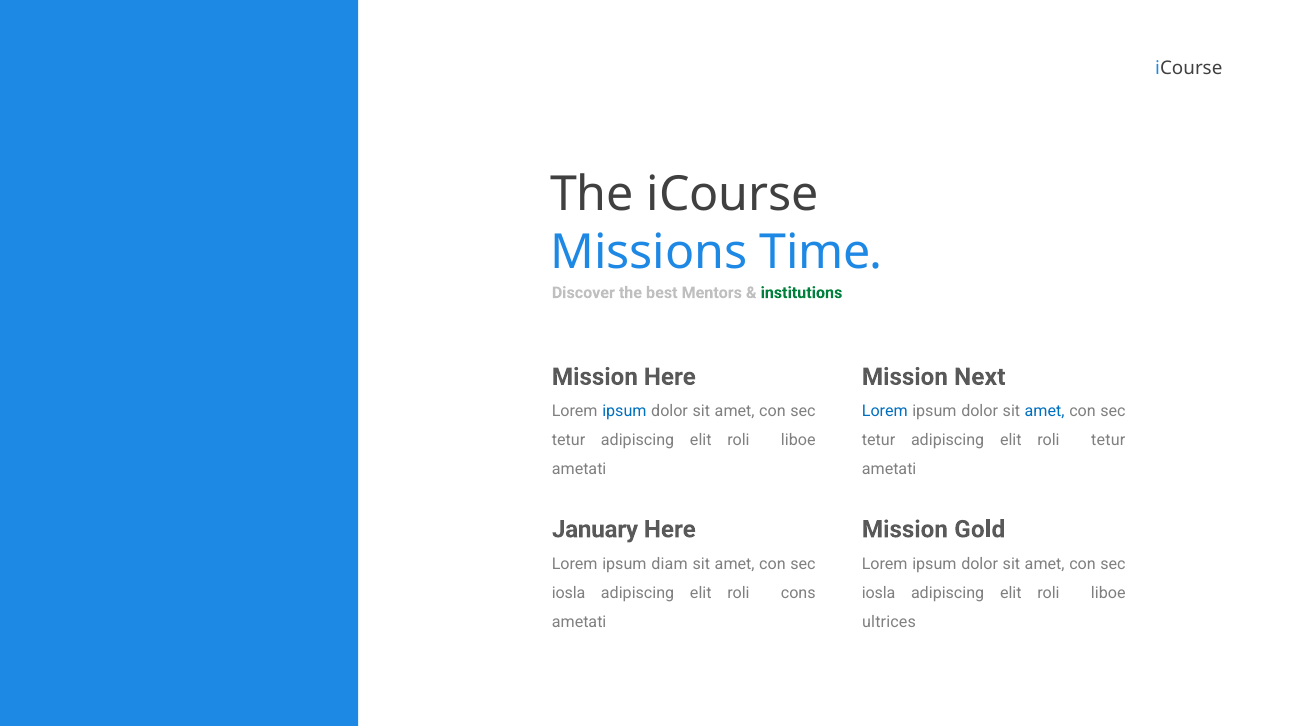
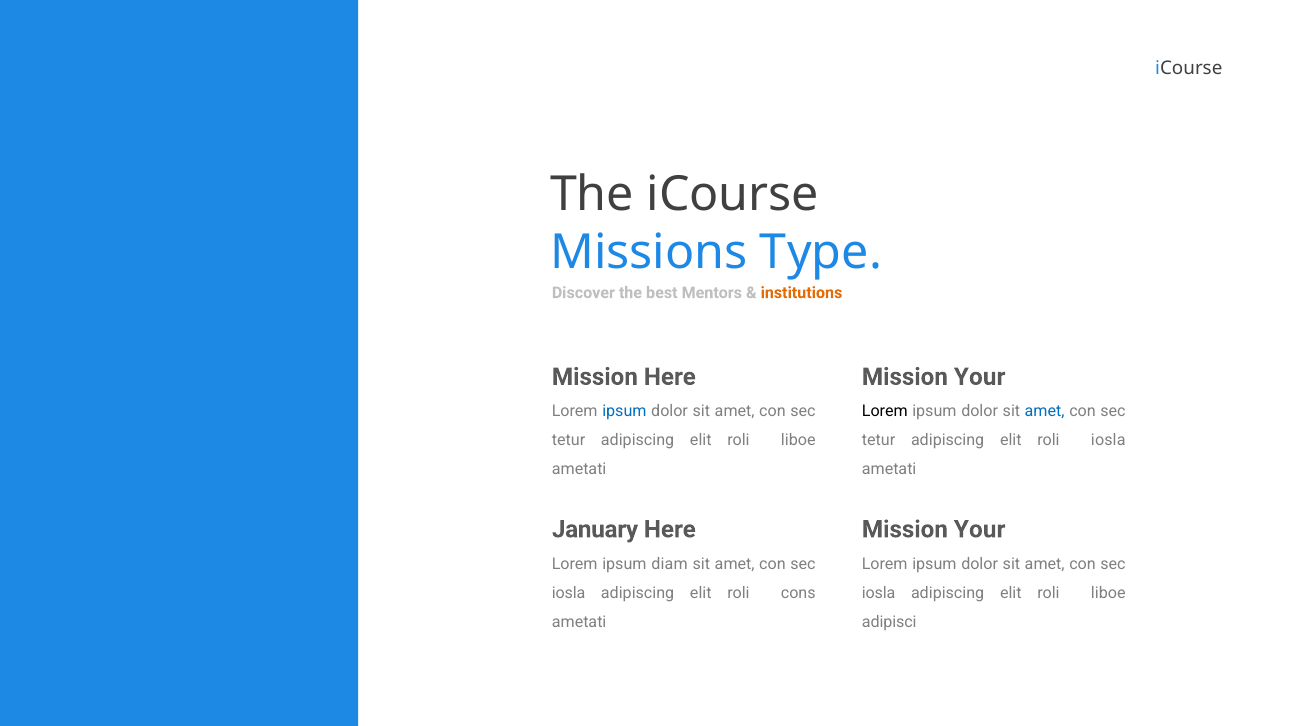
Time: Time -> Type
institutions colour: green -> orange
Next at (980, 377): Next -> Your
Lorem at (885, 411) colour: blue -> black
roli tetur: tetur -> iosla
Gold at (980, 529): Gold -> Your
ultrices: ultrices -> adipisci
